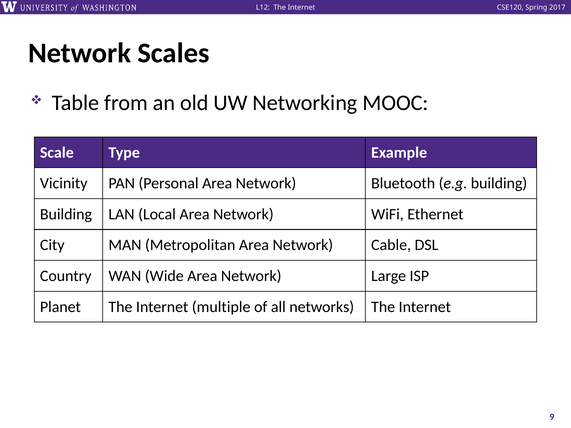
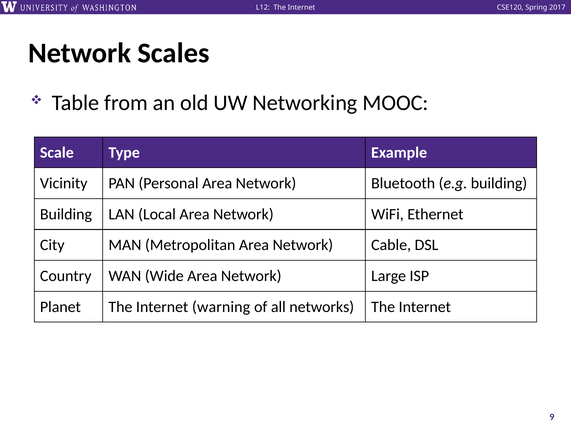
multiple: multiple -> warning
